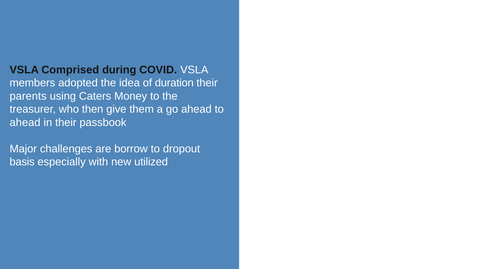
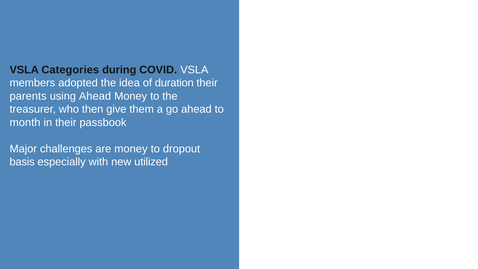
Comprised: Comprised -> Categories
using Caters: Caters -> Ahead
ahead at (25, 122): ahead -> month
are borrow: borrow -> money
